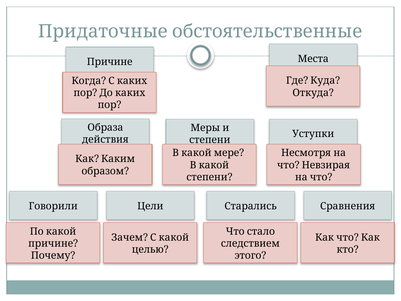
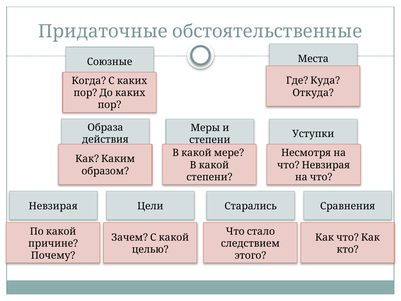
Причине at (110, 62): Причине -> Союзные
Говорили at (53, 206): Говорили -> Невзирая
